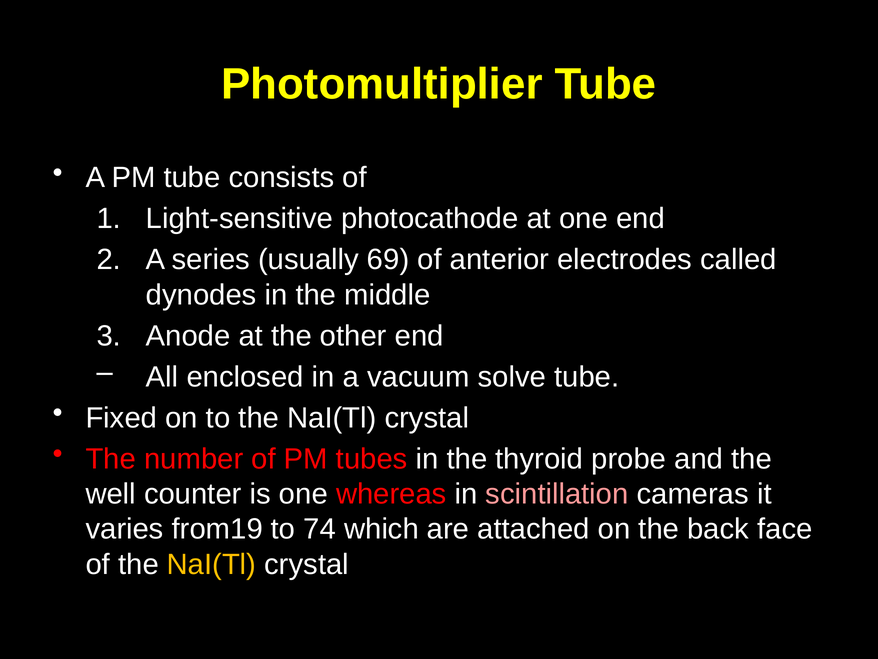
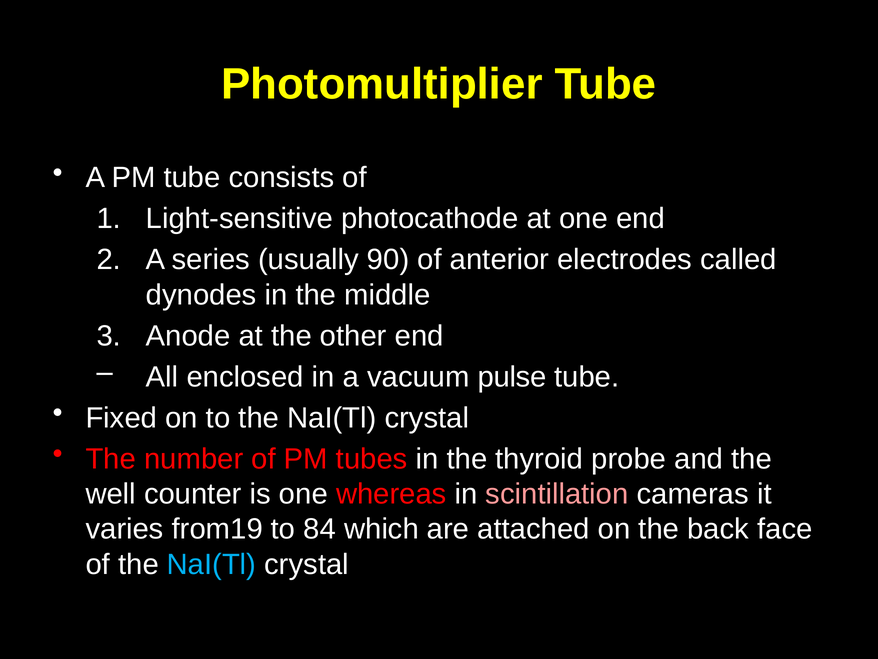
69: 69 -> 90
solve: solve -> pulse
74: 74 -> 84
NaI(Tl at (212, 564) colour: yellow -> light blue
